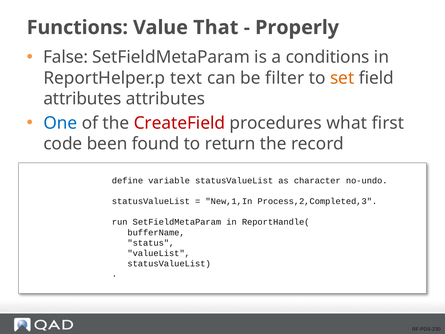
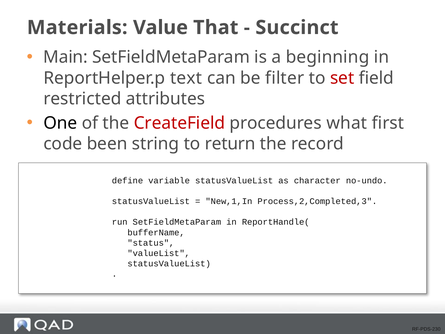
Functions: Functions -> Materials
Properly: Properly -> Succinct
False: False -> Main
conditions: conditions -> beginning
set colour: orange -> red
attributes at (82, 99): attributes -> restricted
One colour: blue -> black
found: found -> string
